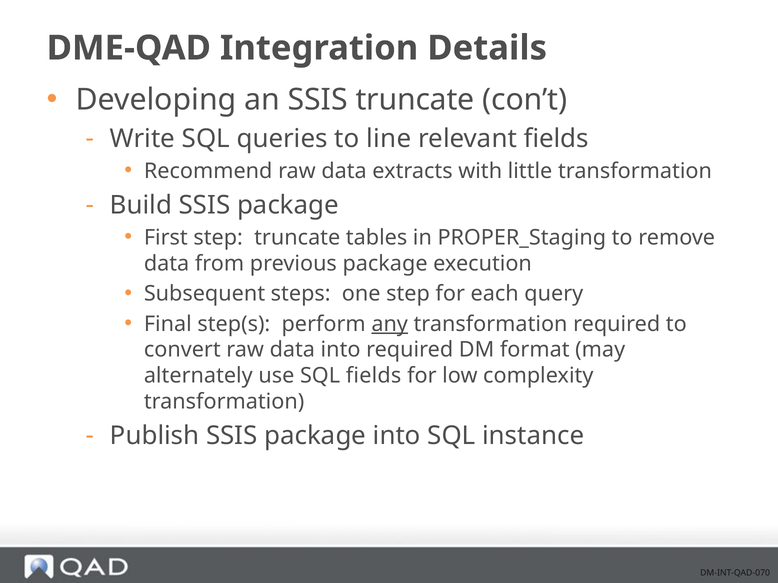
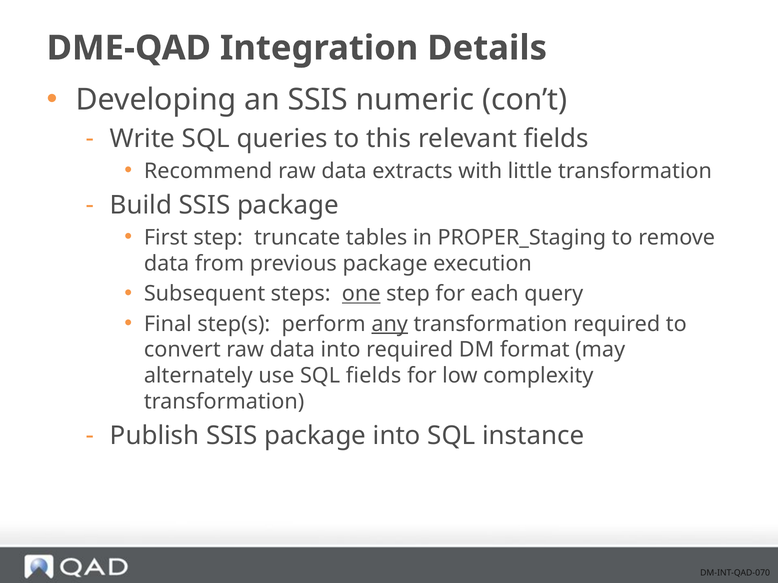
SSIS truncate: truncate -> numeric
line: line -> this
one underline: none -> present
